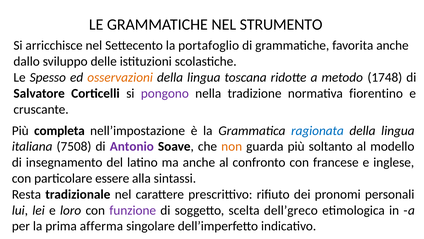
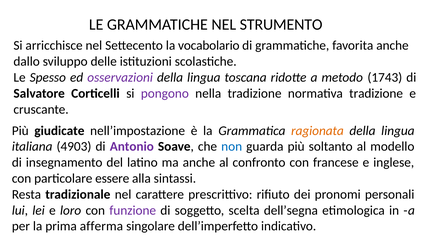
portafoglio: portafoglio -> vocabolario
osservazioni colour: orange -> purple
1748: 1748 -> 1743
normativa fiorentino: fiorentino -> tradizione
completa: completa -> giudicate
ragionata colour: blue -> orange
7508: 7508 -> 4903
non colour: orange -> blue
dell’greco: dell’greco -> dell’segna
